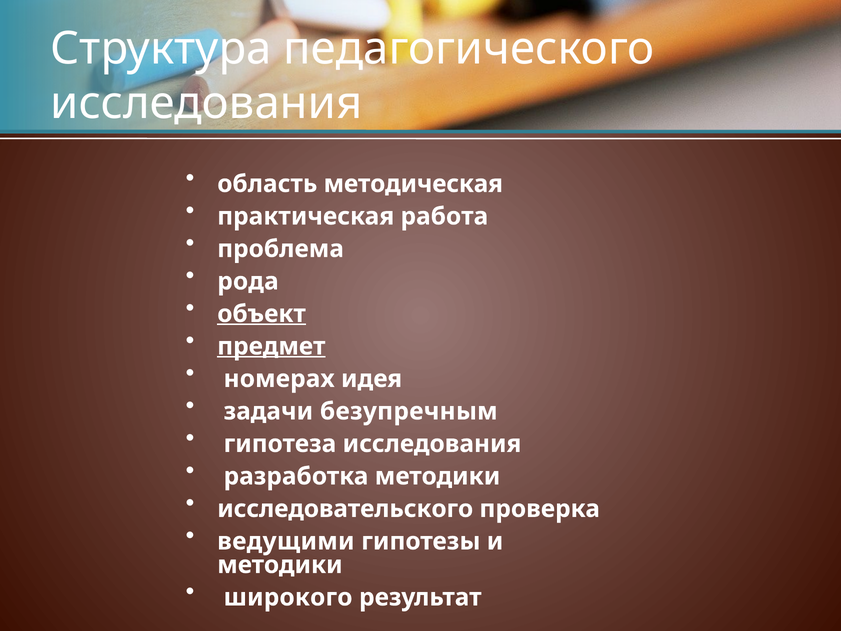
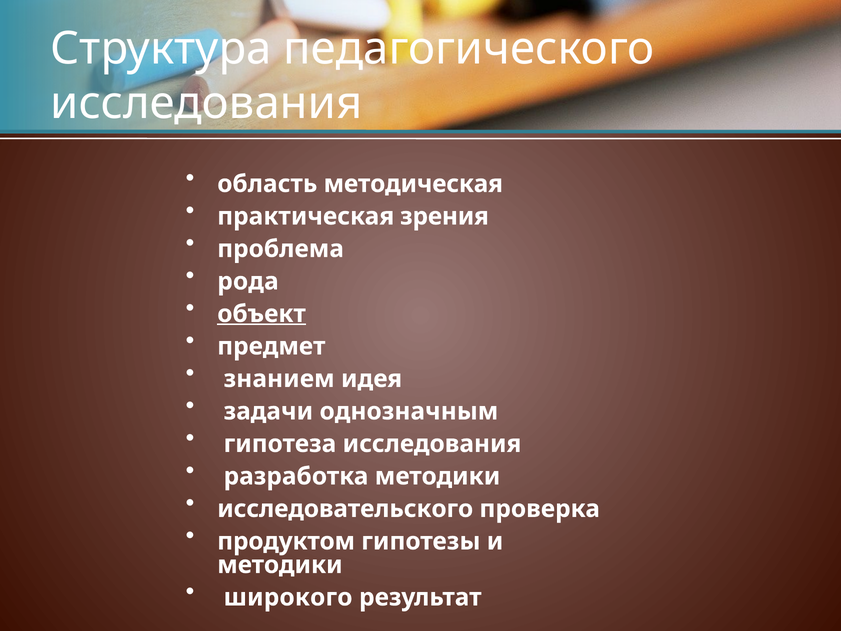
работа: работа -> зрения
предмет underline: present -> none
номерах: номерах -> знанием
безупречным: безупречным -> однозначным
ведущими: ведущими -> продуктом
